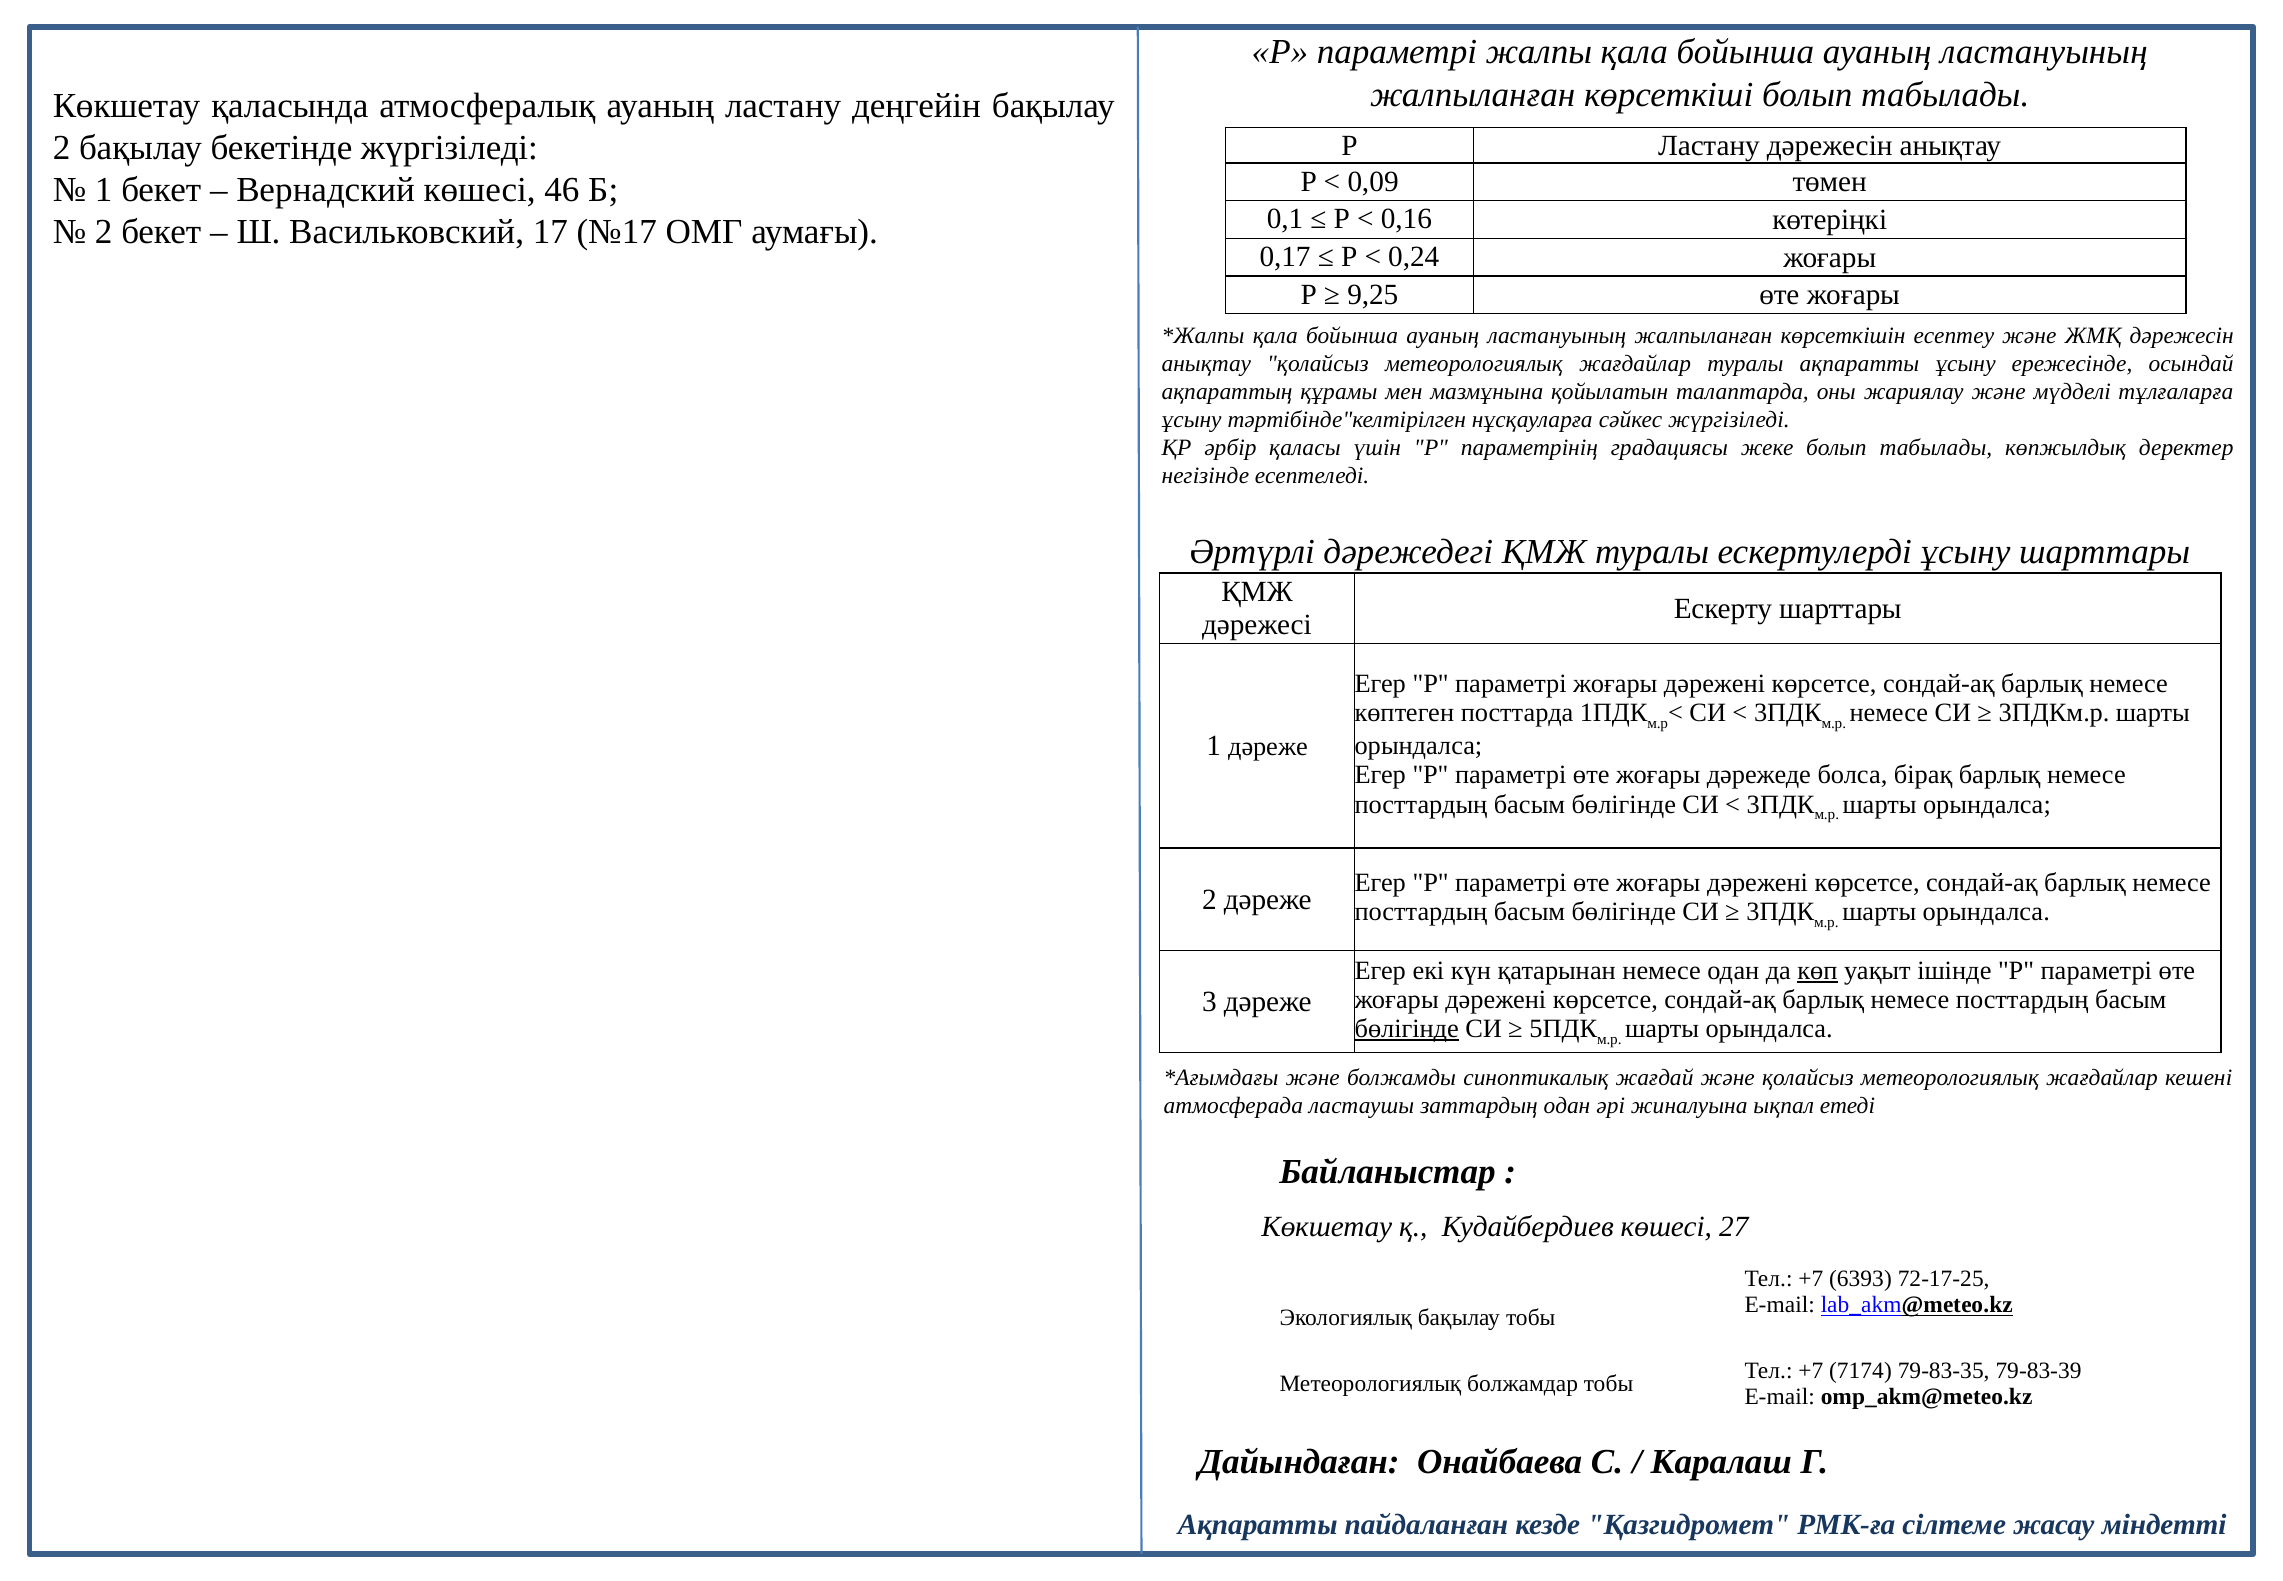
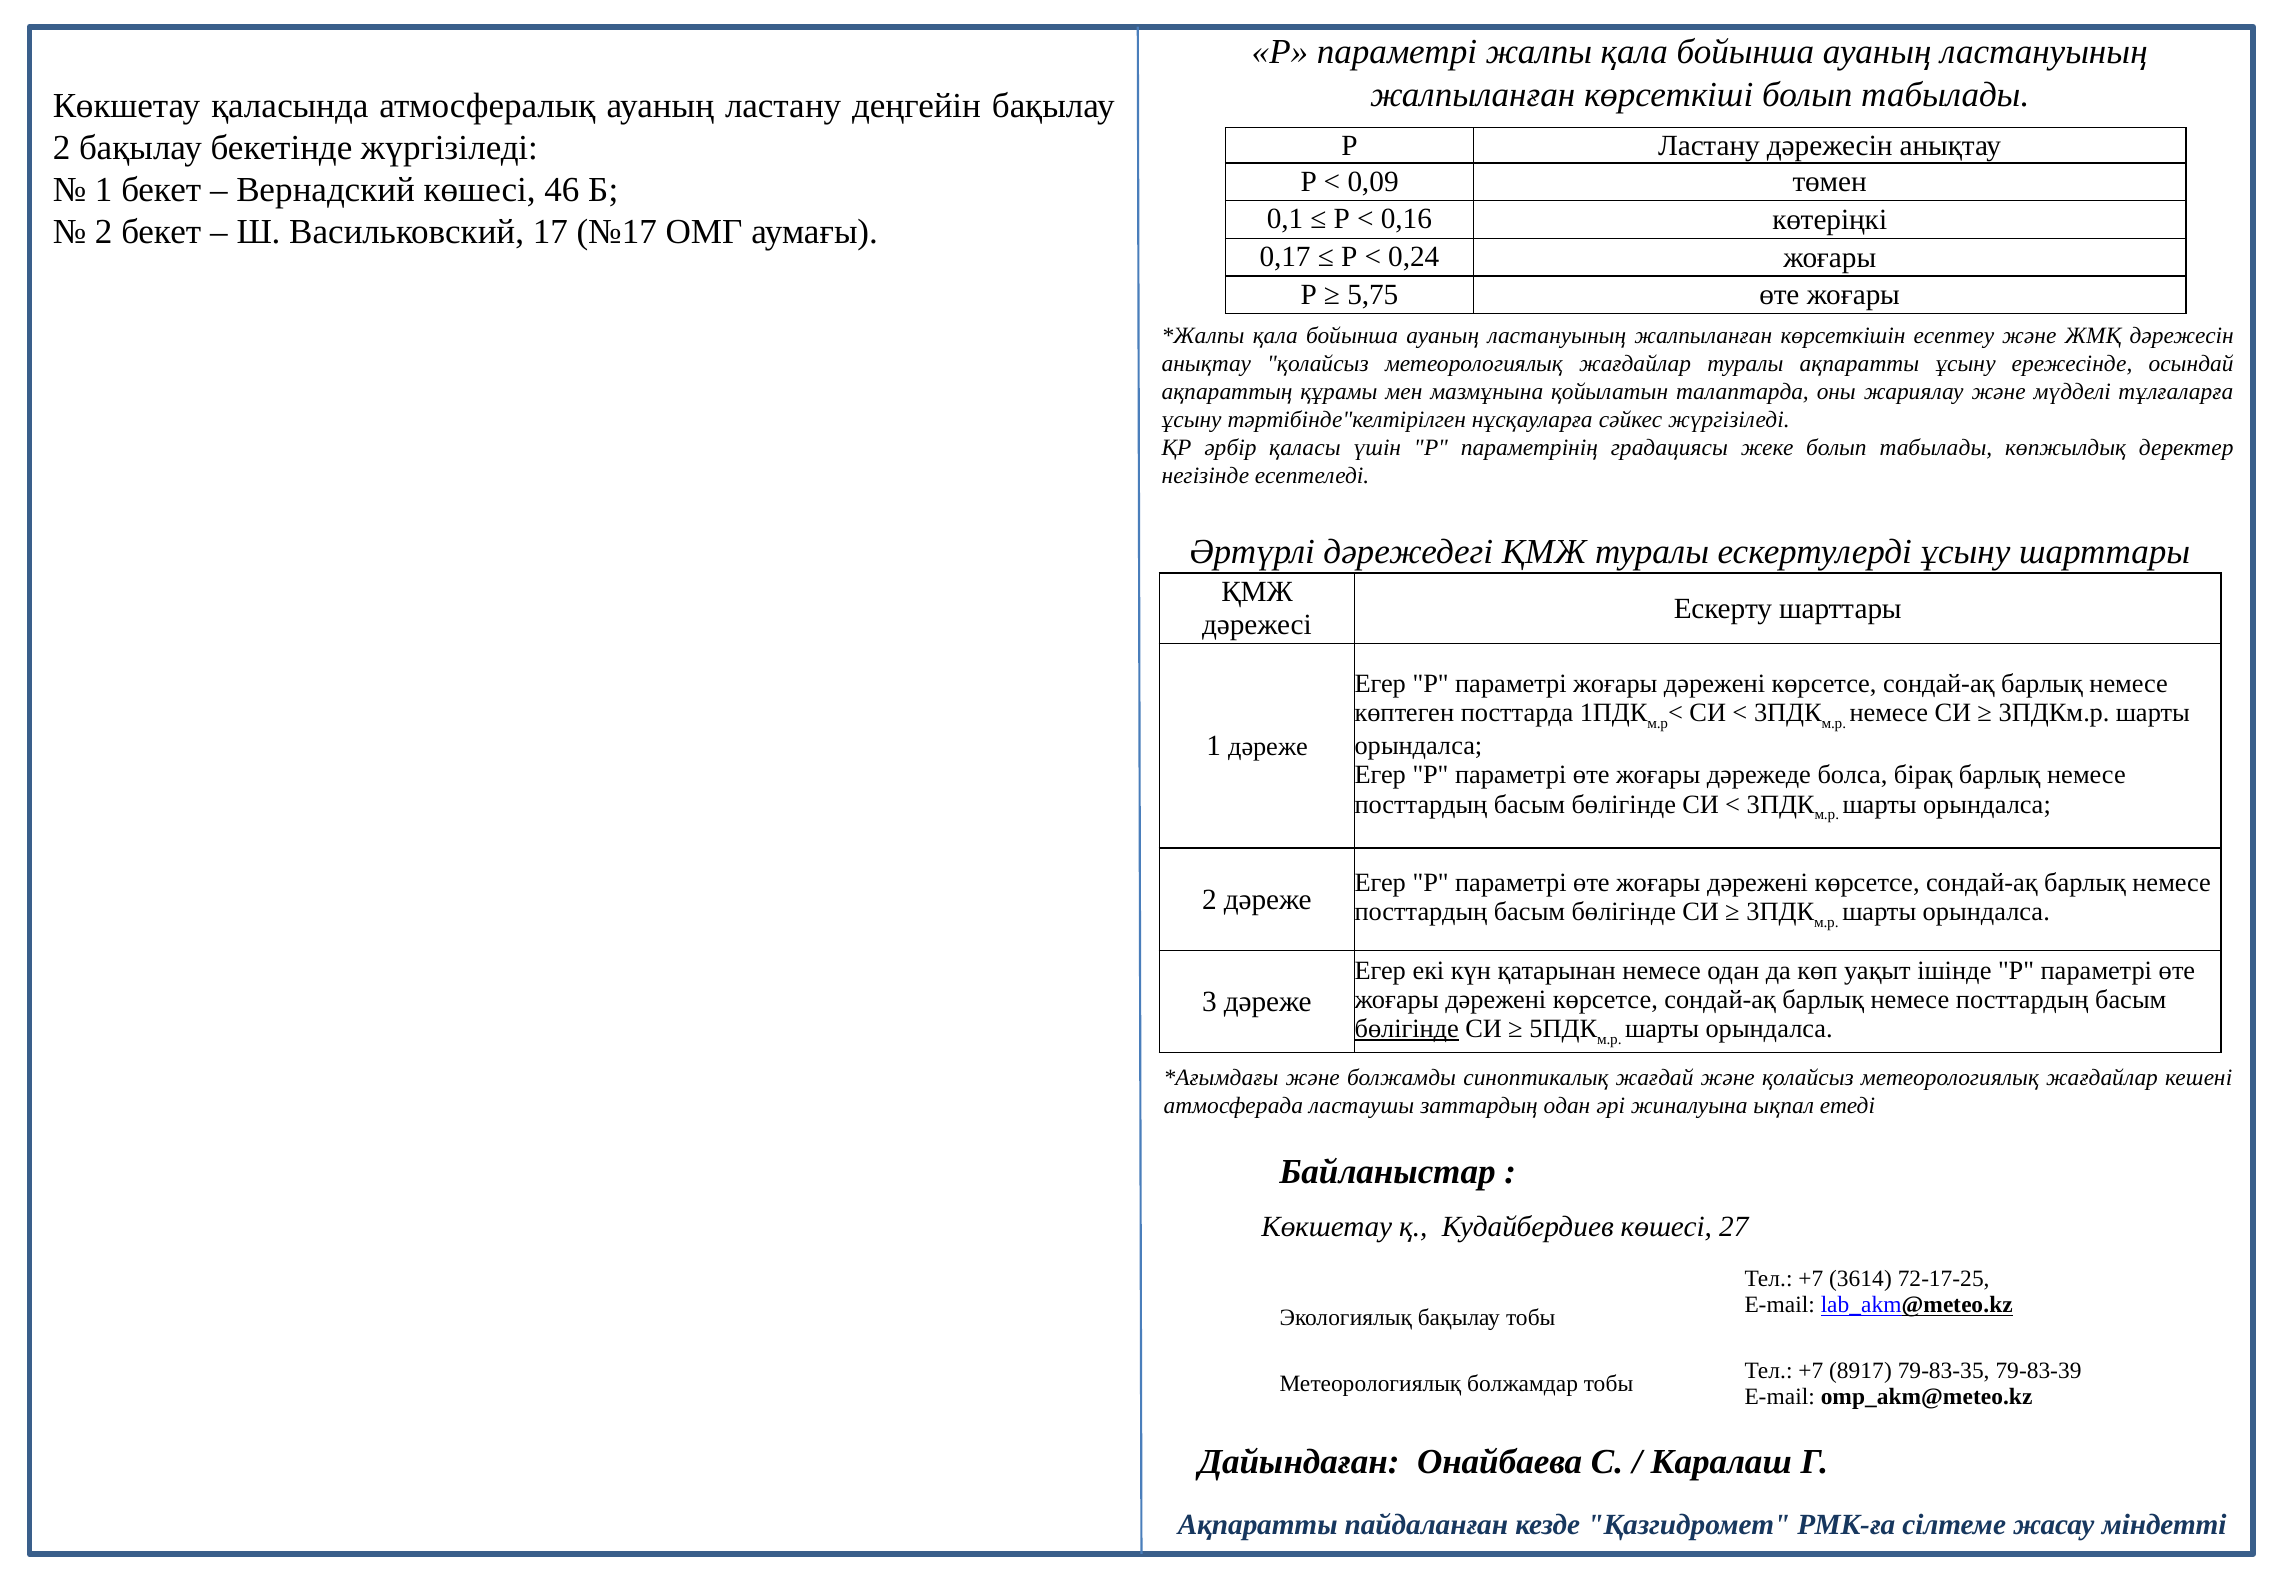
9,25: 9,25 -> 5,75
көп underline: present -> none
6393: 6393 -> 3614
7174: 7174 -> 8917
